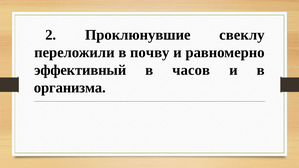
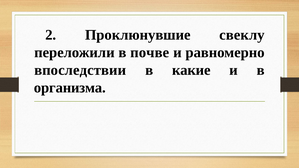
почву: почву -> почве
эффективный: эффективный -> впоследствии
часов: часов -> какие
